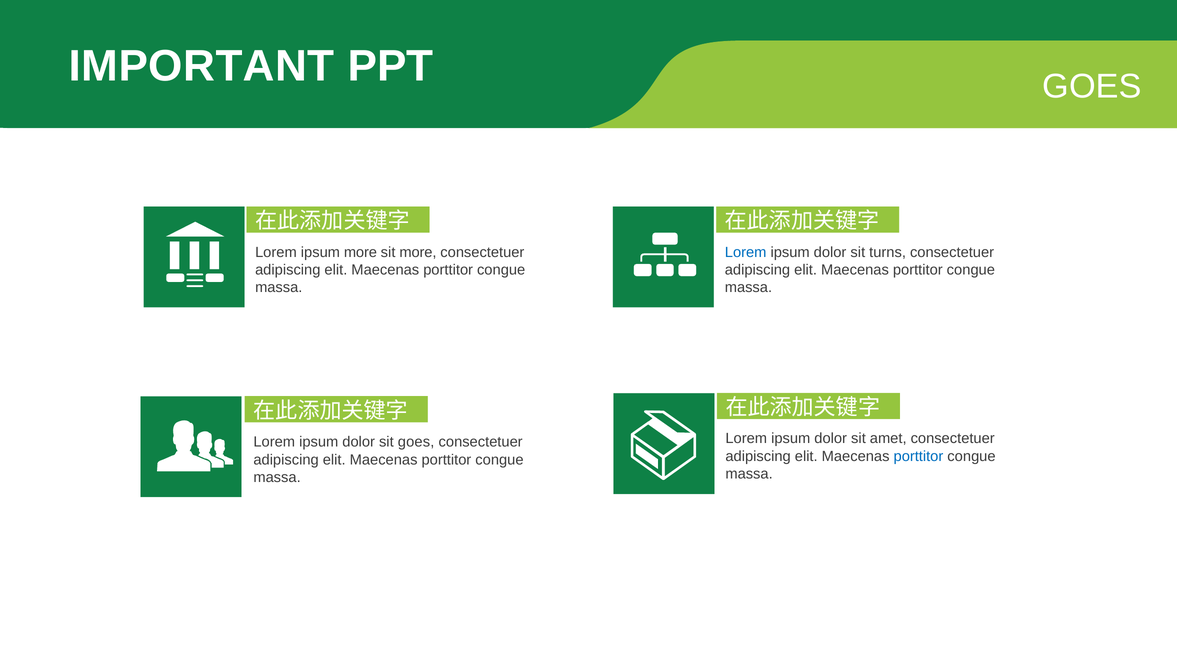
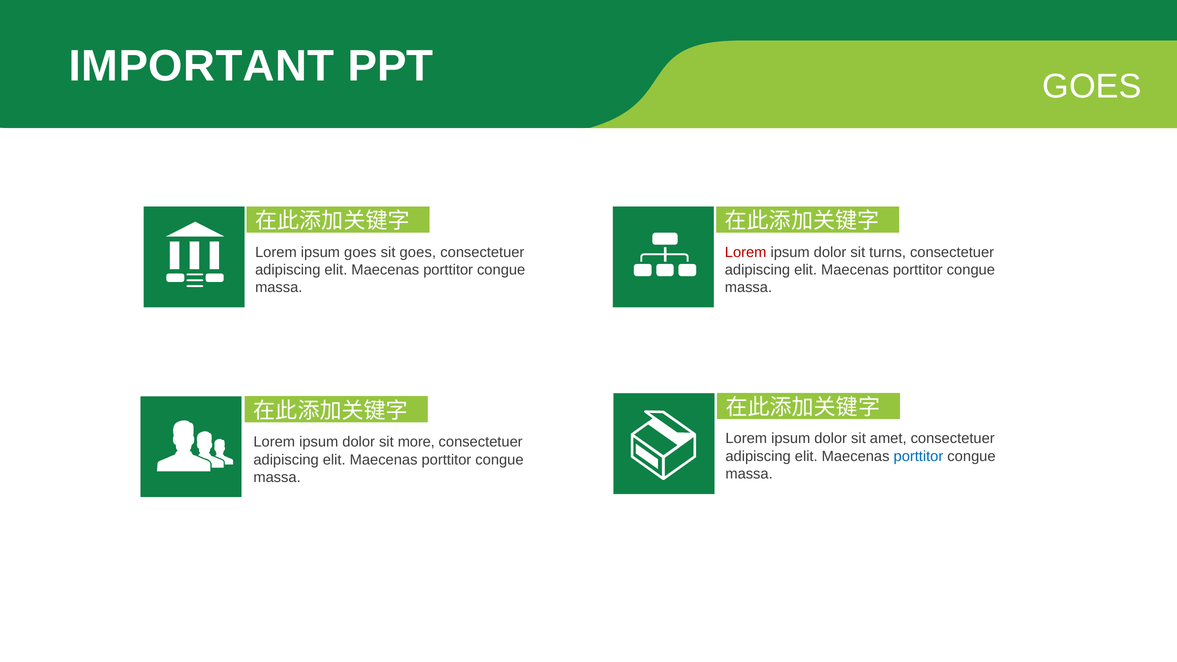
ipsum more: more -> goes
sit more: more -> goes
Lorem at (746, 252) colour: blue -> red
sit goes: goes -> more
